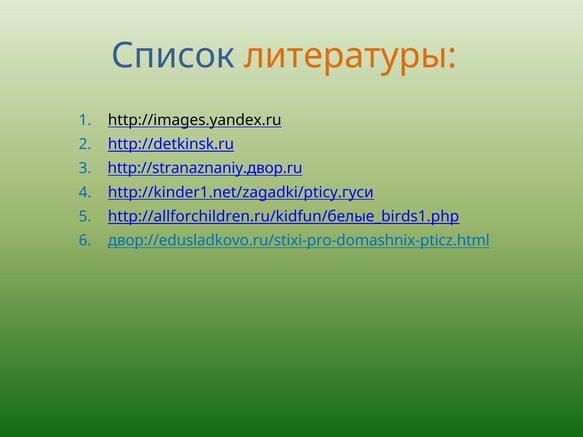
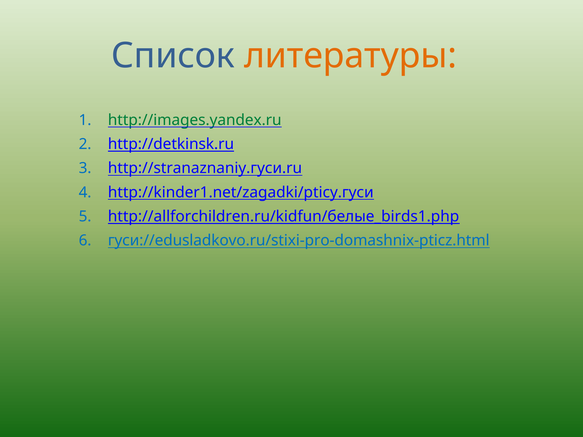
http://images.yandex.ru colour: black -> green
http://stranaznaniy.двор.ru: http://stranaznaniy.двор.ru -> http://stranaznaniy.гуси.ru
двор://edusladkovo.ru/stixi-pro-domashnix-pticz.html: двор://edusladkovo.ru/stixi-pro-domashnix-pticz.html -> гуси://edusladkovo.ru/stixi-pro-domashnix-pticz.html
